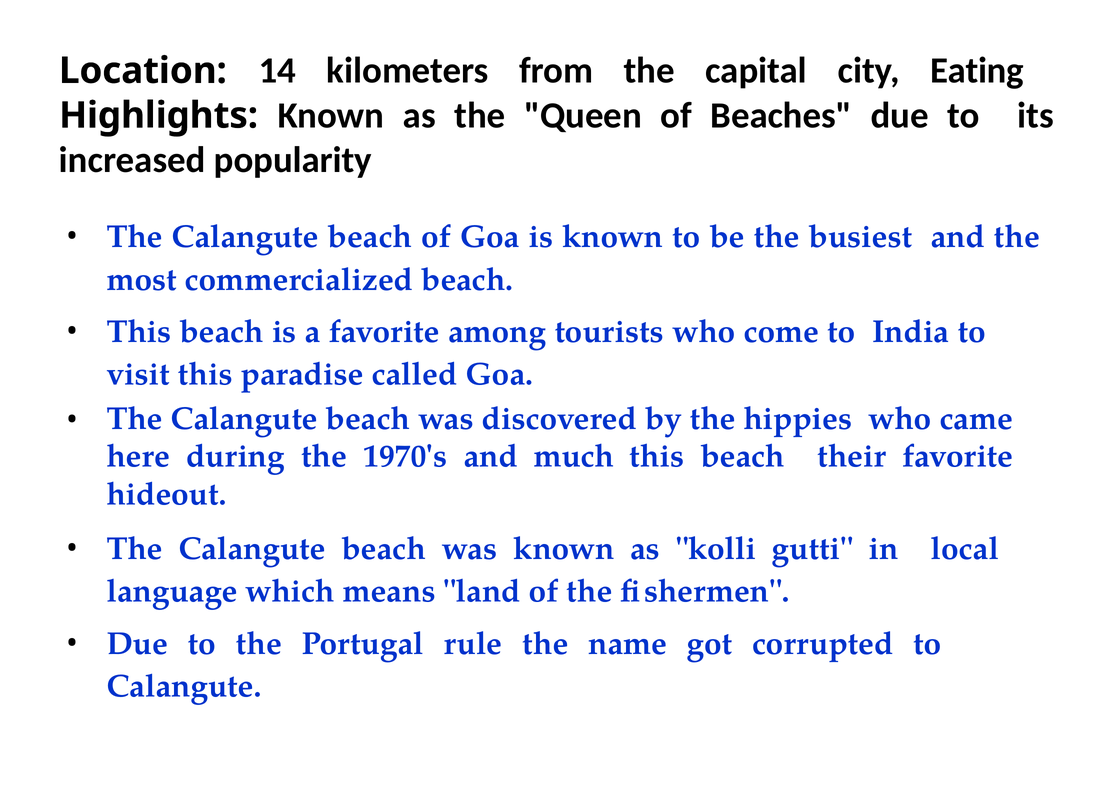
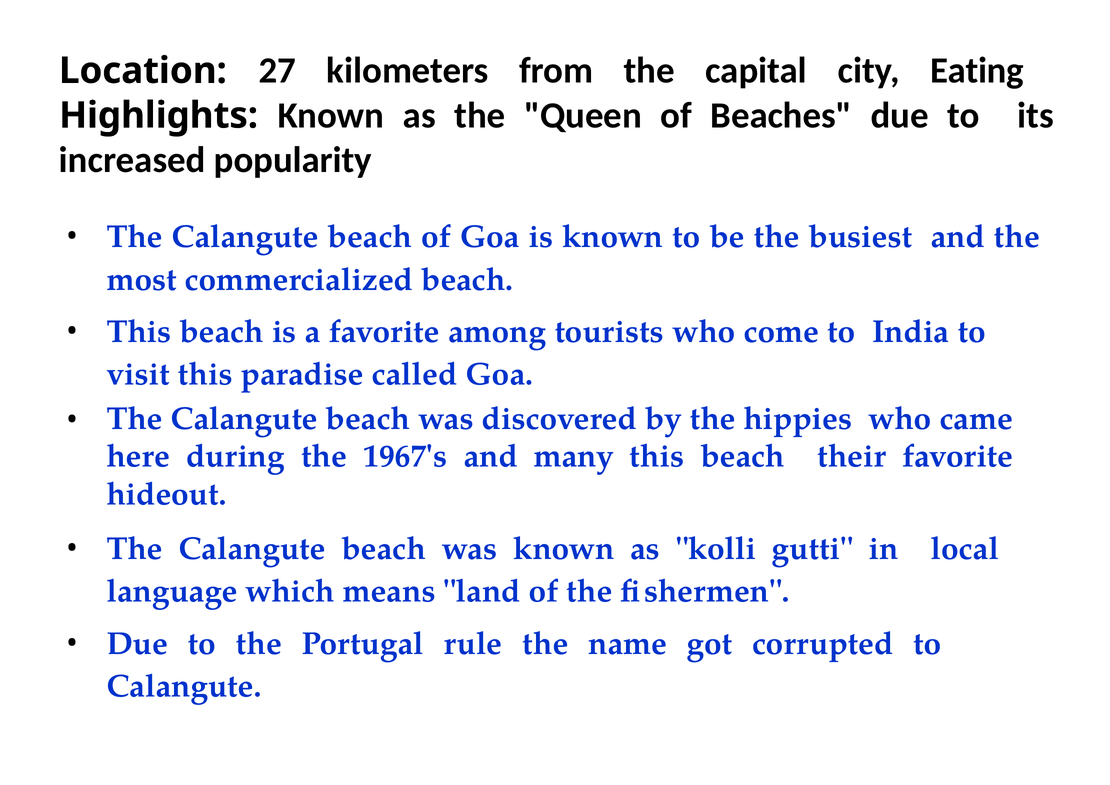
14: 14 -> 27
1970's: 1970's -> 1967's
much: much -> many
